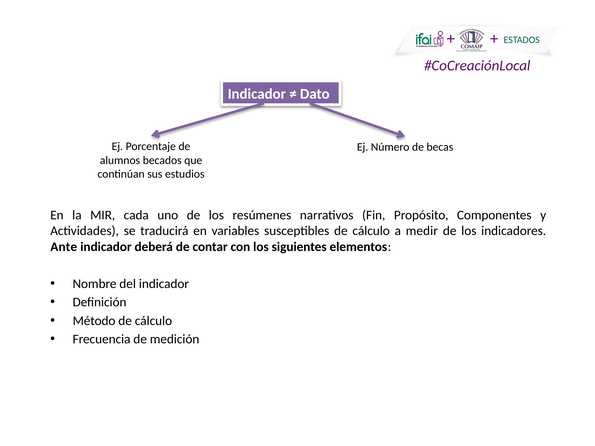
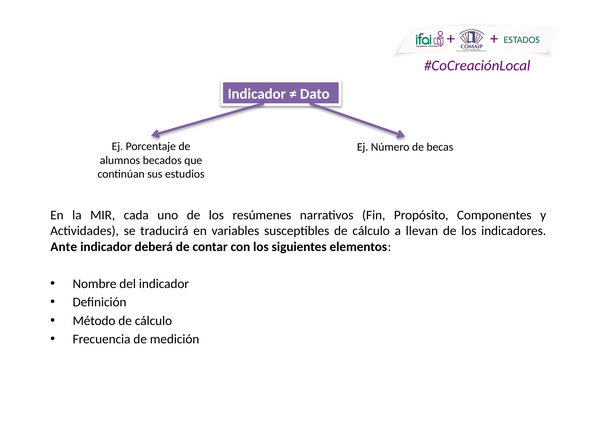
medir: medir -> llevan
